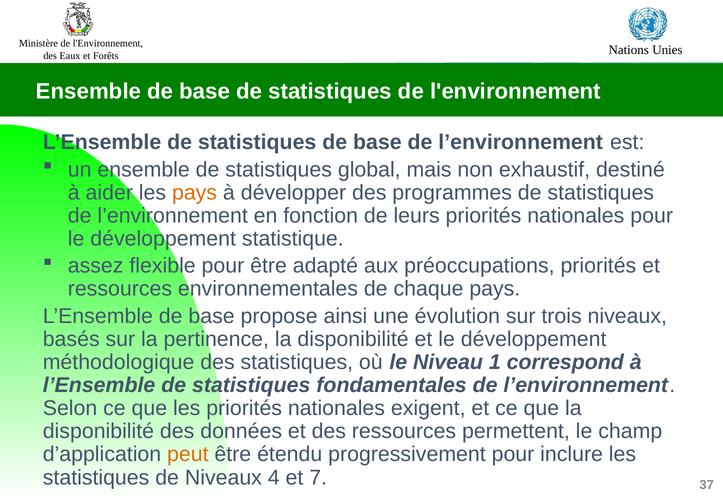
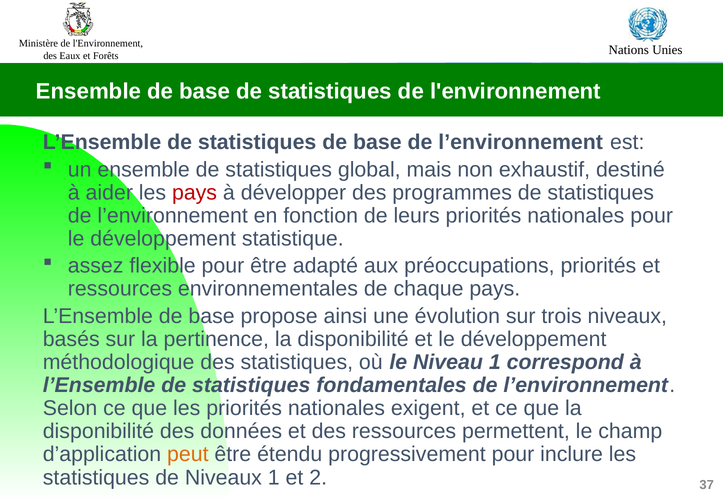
pays at (195, 192) colour: orange -> red
Niveaux 4: 4 -> 1
7: 7 -> 2
